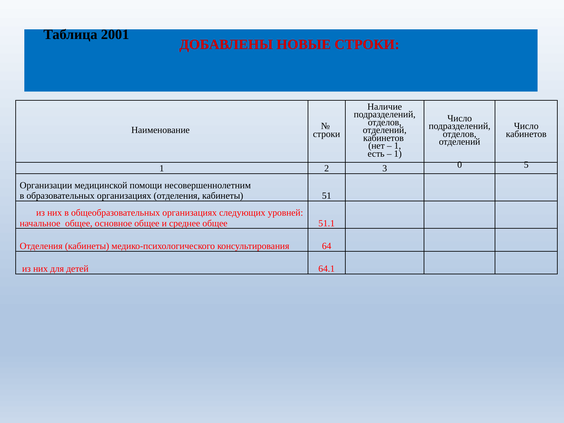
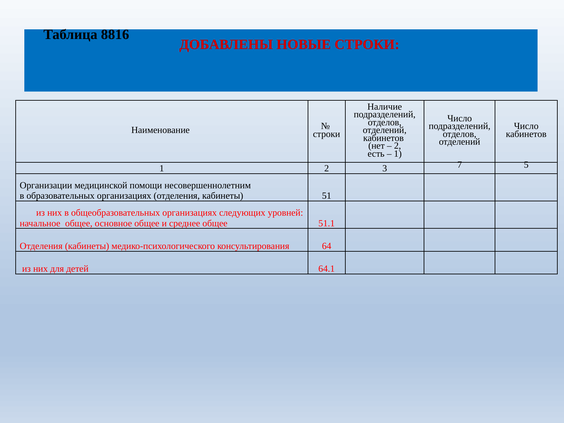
2001: 2001 -> 8816
1 at (398, 146): 1 -> 2
0: 0 -> 7
